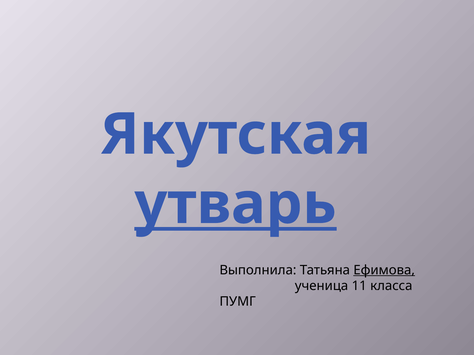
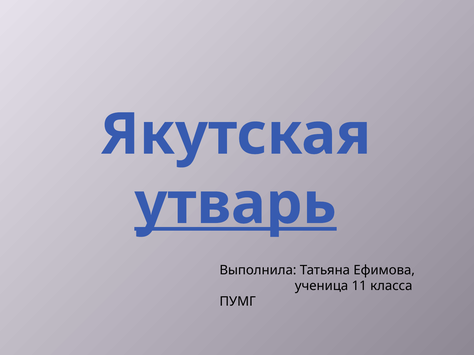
Ефимова underline: present -> none
